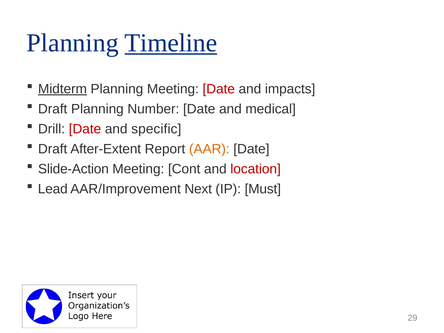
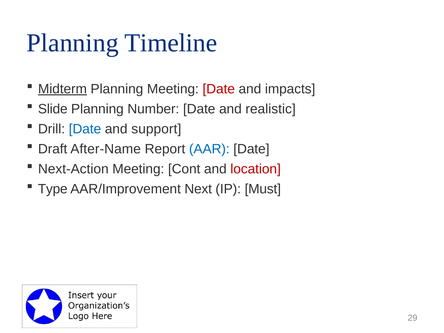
Timeline underline: present -> none
Draft at (53, 109): Draft -> Slide
medical: medical -> realistic
Date at (85, 129) colour: red -> blue
specific: specific -> support
After-Extent: After-Extent -> After-Name
AAR colour: orange -> blue
Slide-Action: Slide-Action -> Next-Action
Lead: Lead -> Type
